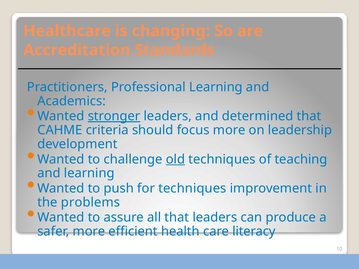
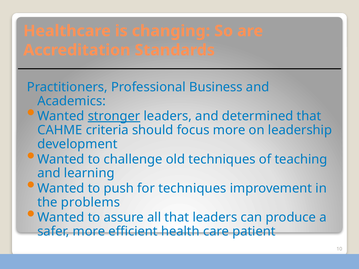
Professional Learning: Learning -> Business
old underline: present -> none
literacy: literacy -> patient
